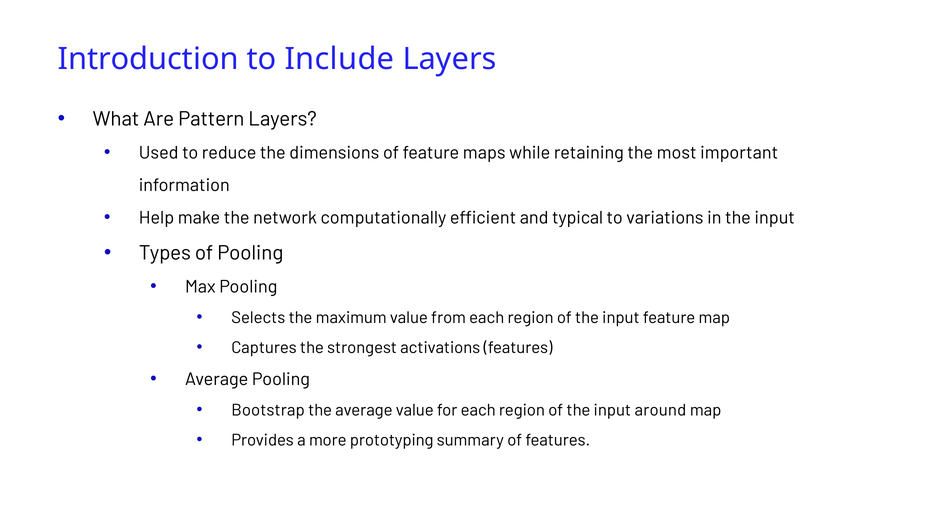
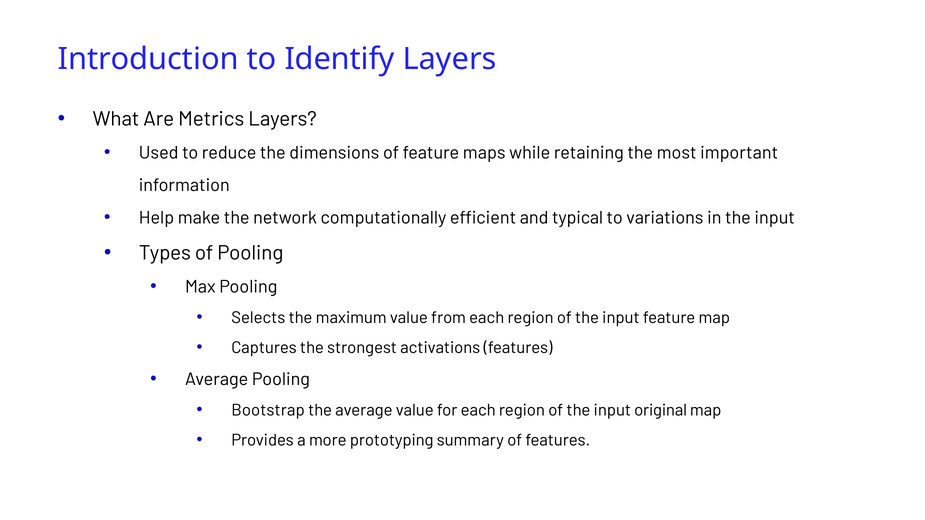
Include: Include -> Identify
Pattern: Pattern -> Metrics
around: around -> original
